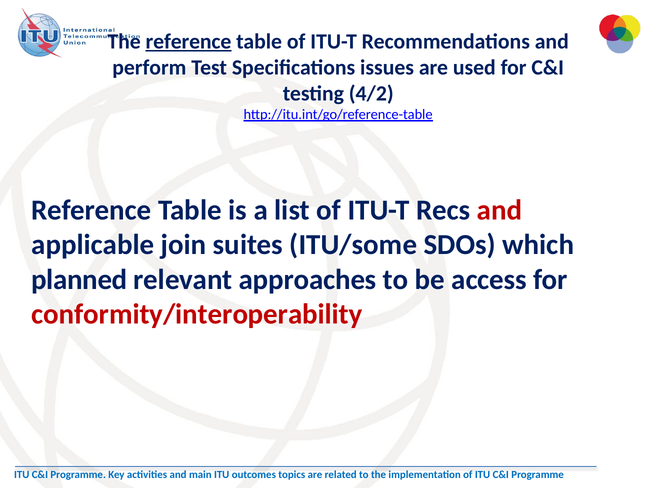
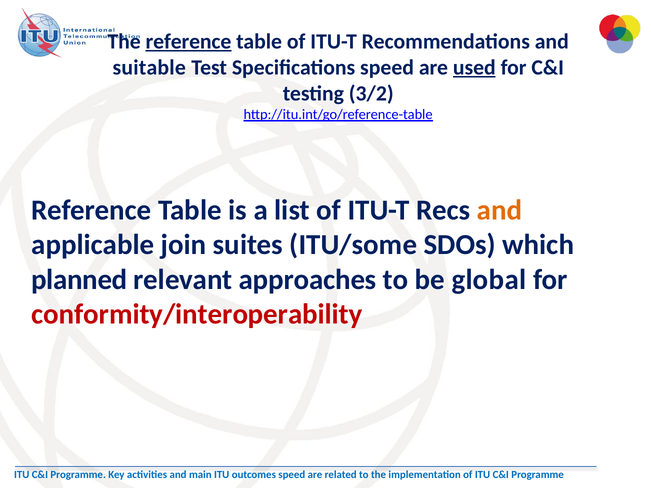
perform: perform -> suitable
Specifications issues: issues -> speed
used underline: none -> present
4/2: 4/2 -> 3/2
and at (499, 210) colour: red -> orange
access: access -> global
topics at (292, 475): topics -> speed
